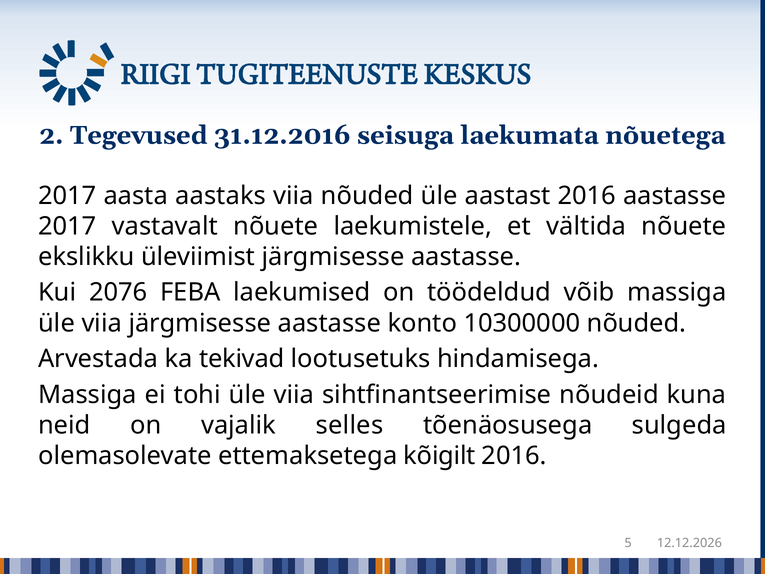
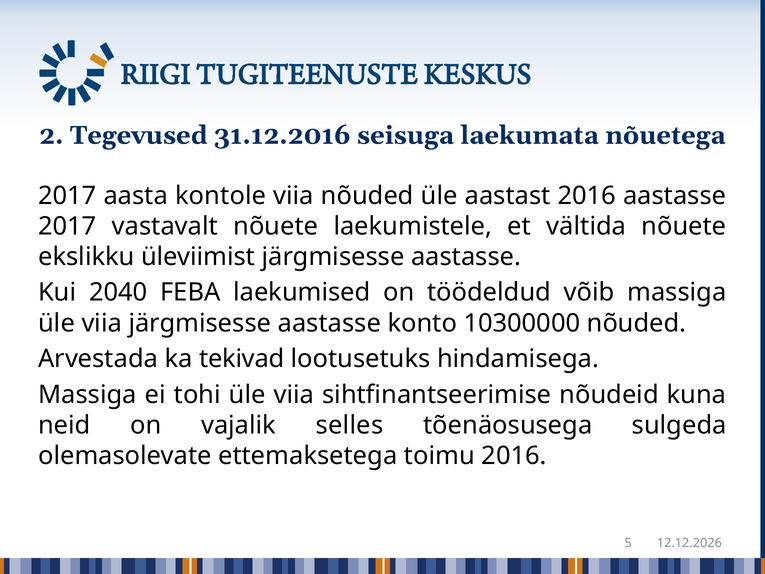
aastaks: aastaks -> kontole
2076: 2076 -> 2040
kõigilt: kõigilt -> toimu
